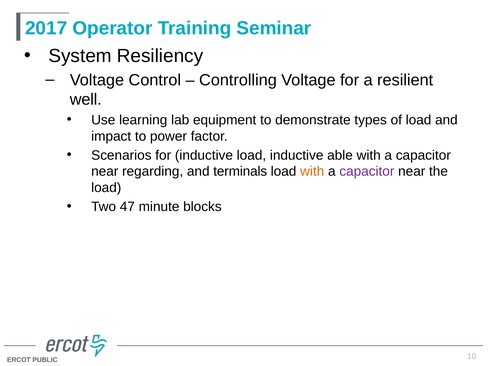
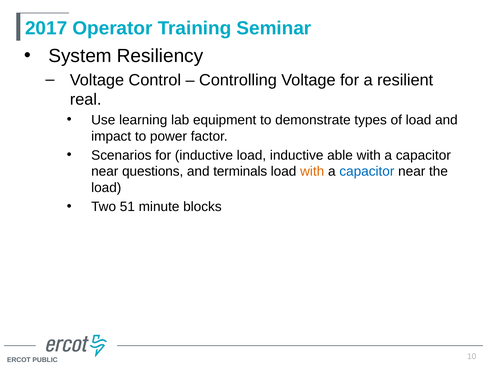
well: well -> real
regarding: regarding -> questions
capacitor at (367, 171) colour: purple -> blue
47: 47 -> 51
